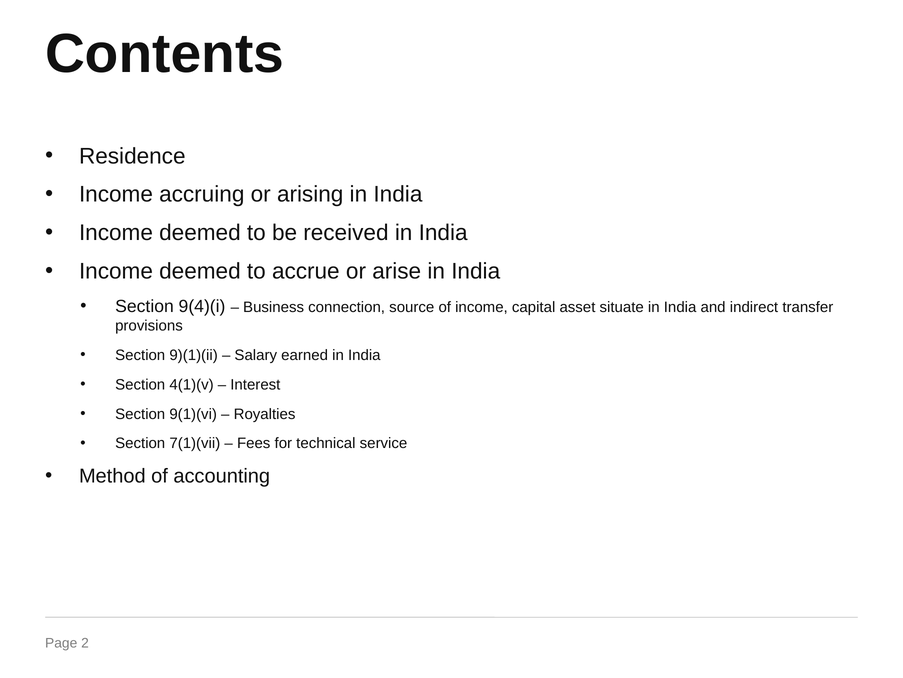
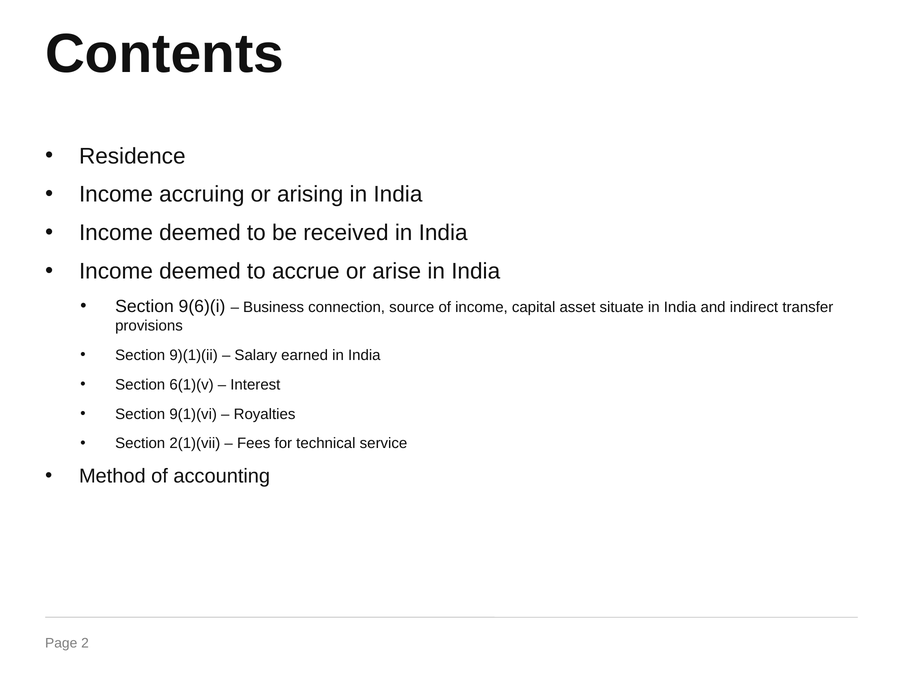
9(4)(i: 9(4)(i -> 9(6)(i
4(1)(v: 4(1)(v -> 6(1)(v
7(1)(vii: 7(1)(vii -> 2(1)(vii
